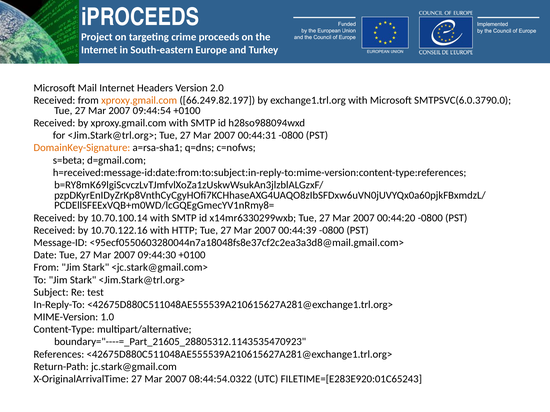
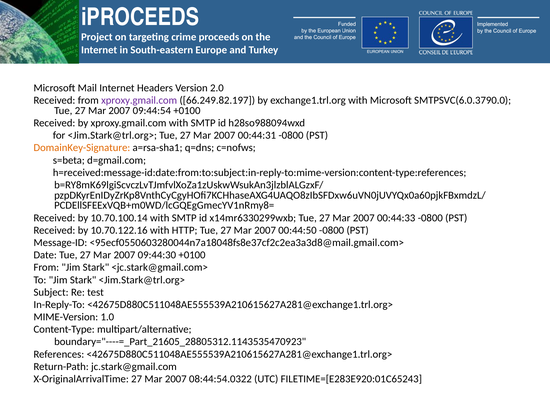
xproxy.gmail.com at (139, 100) colour: orange -> purple
00:44:20: 00:44:20 -> 00:44:33
00:44:39: 00:44:39 -> 00:44:50
